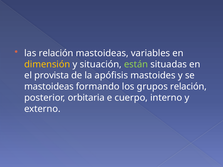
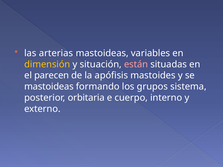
las relación: relación -> arterias
están colour: light green -> pink
provista: provista -> parecen
grupos relación: relación -> sistema
